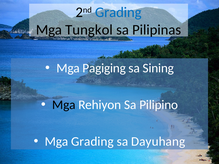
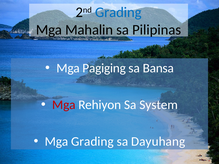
Tungkol: Tungkol -> Mahalin
Sining: Sining -> Bansa
Mga at (64, 105) colour: black -> red
Pilipino: Pilipino -> System
